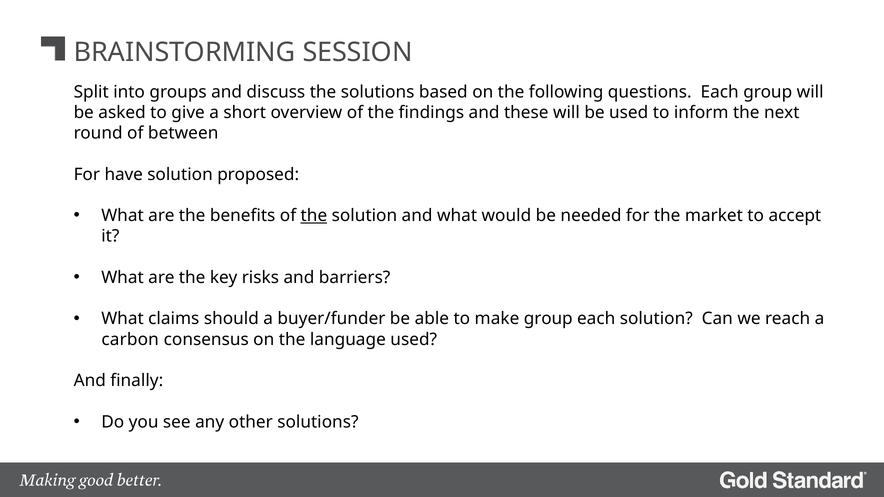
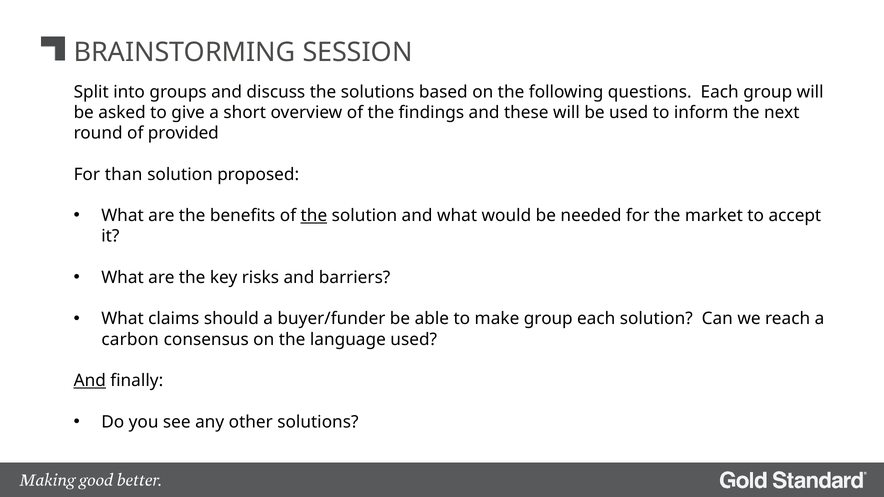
between: between -> provided
have: have -> than
And at (90, 381) underline: none -> present
